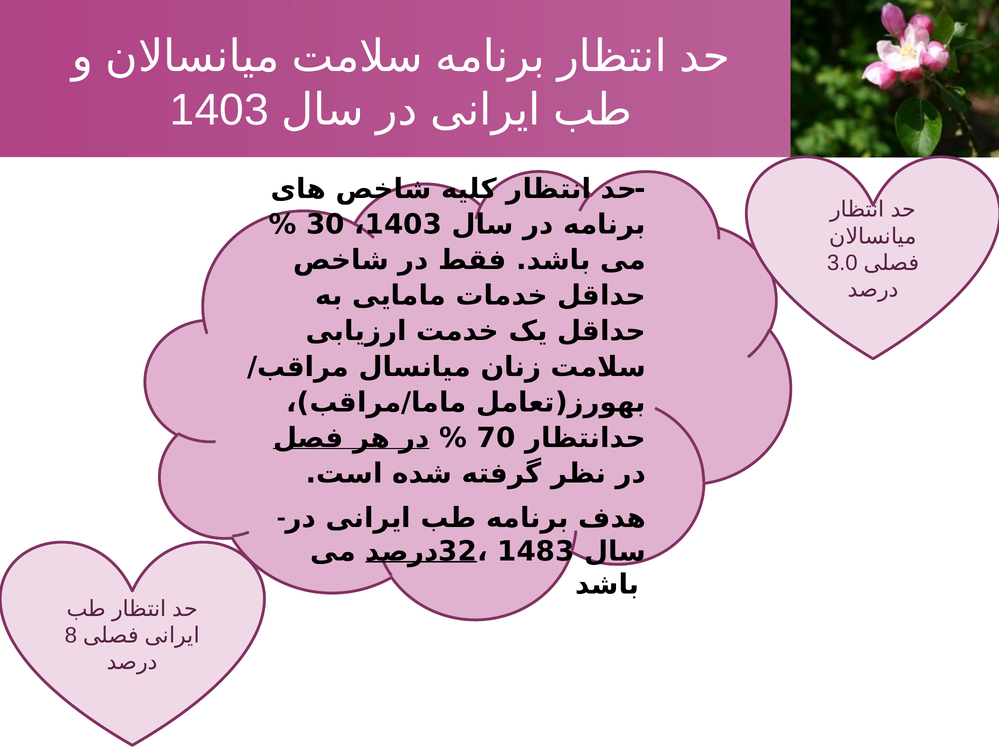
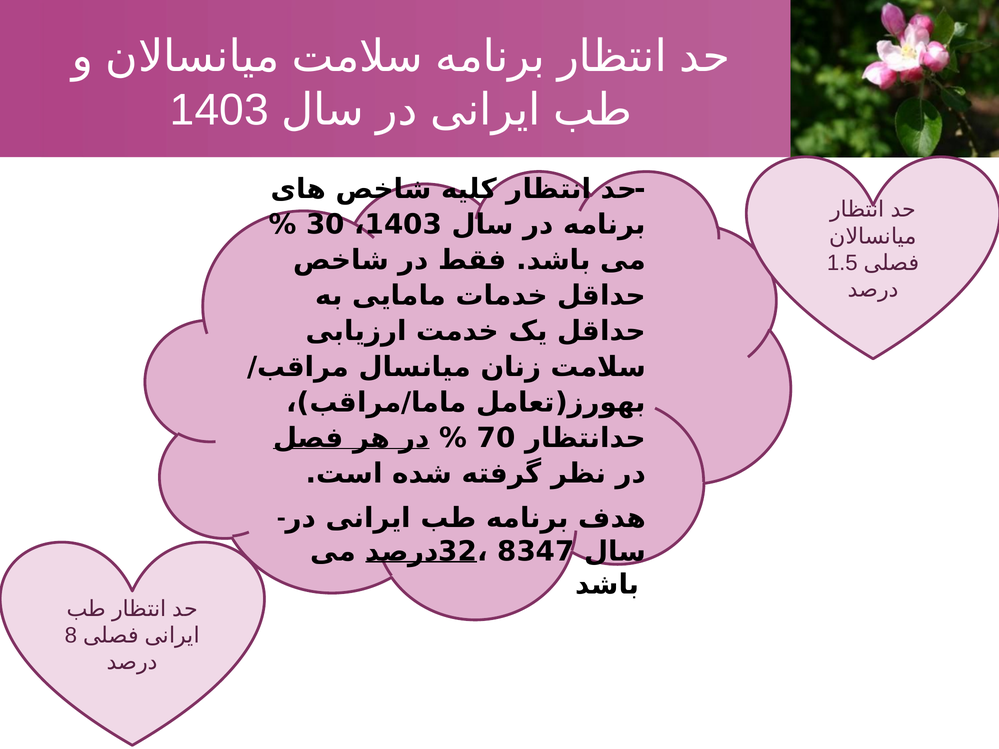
3.0: 3.0 -> 1.5
1483: 1483 -> 8347
